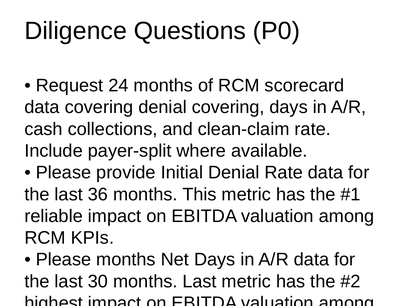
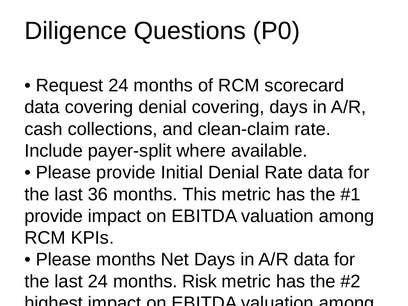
reliable at (54, 216): reliable -> provide
last 30: 30 -> 24
months Last: Last -> Risk
